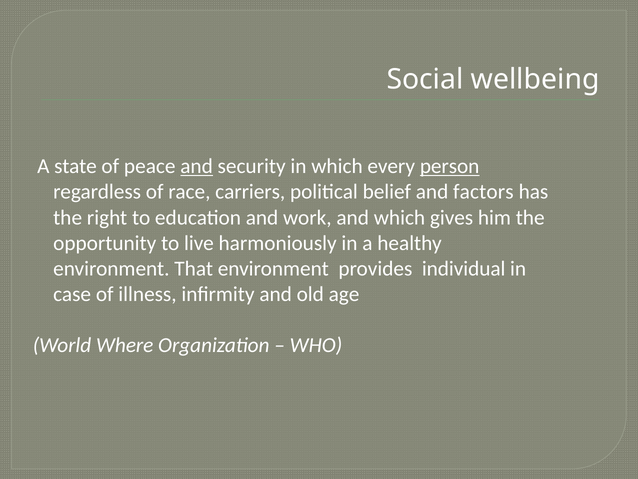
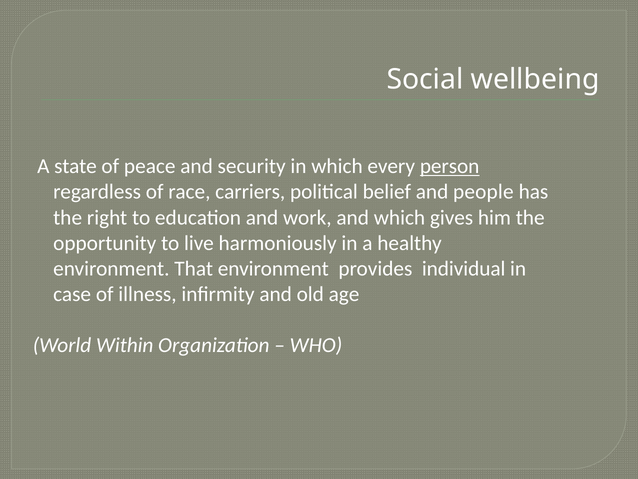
and at (197, 166) underline: present -> none
factors: factors -> people
Where: Where -> Within
